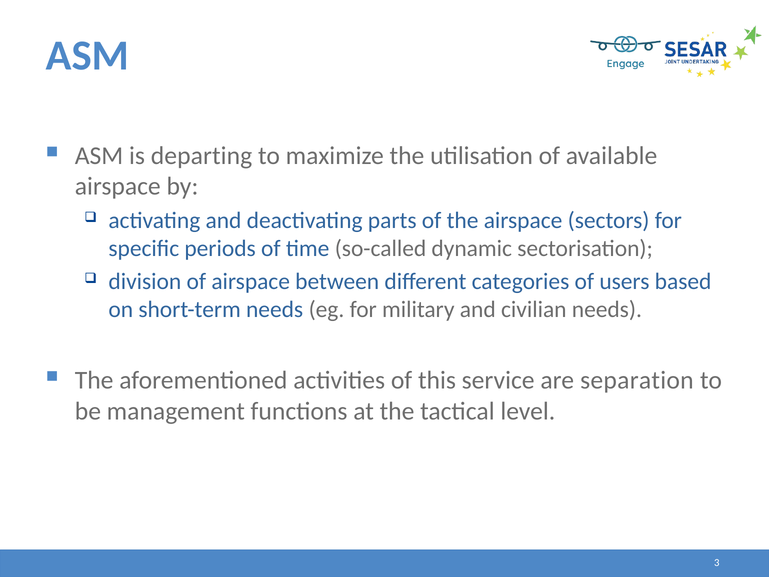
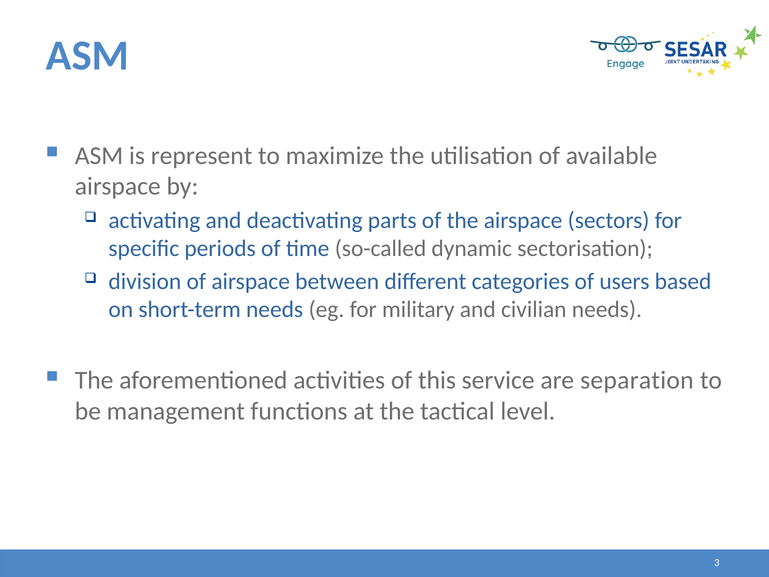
departing: departing -> represent
